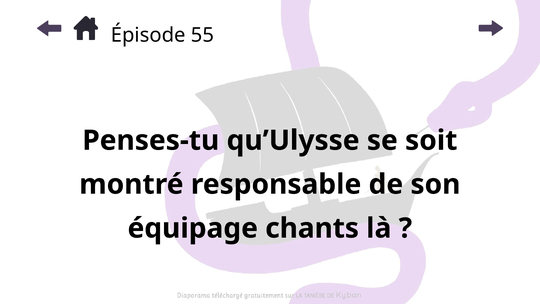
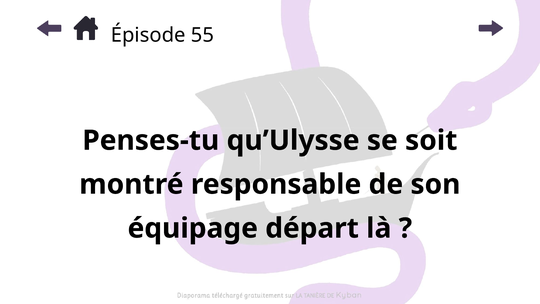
chants: chants -> départ
